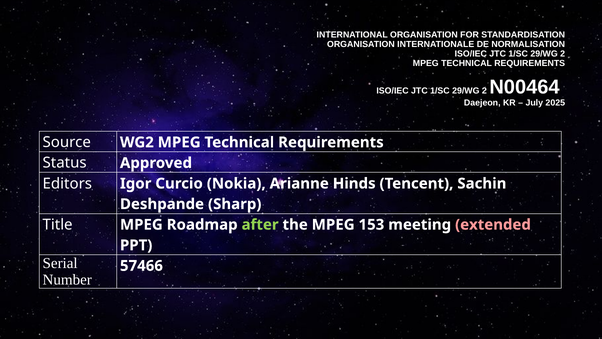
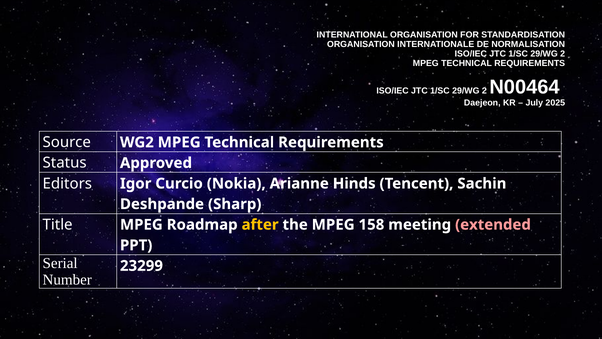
after colour: light green -> yellow
153: 153 -> 158
57466: 57466 -> 23299
